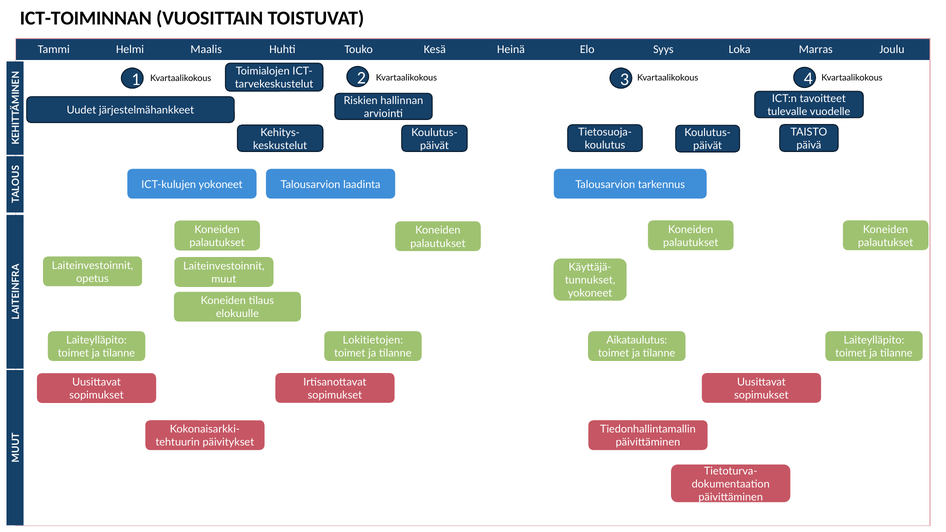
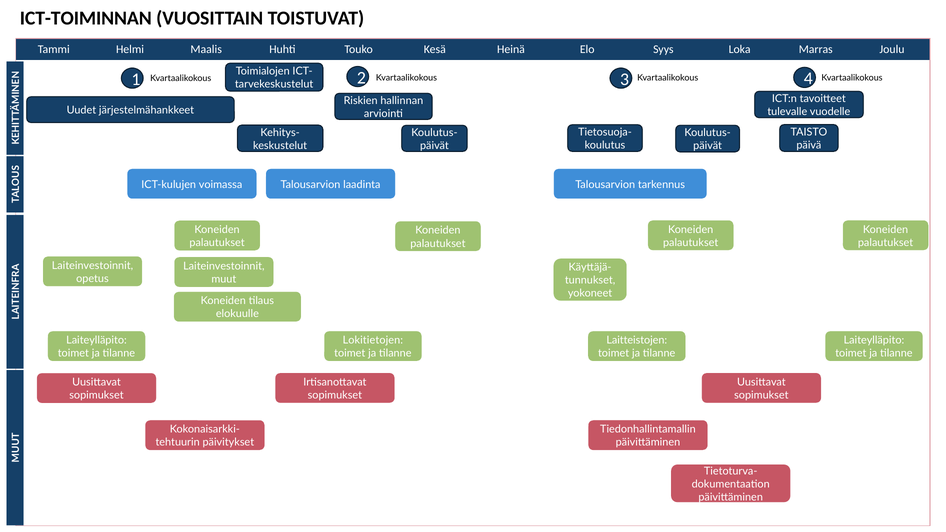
ICT-kulujen yokoneet: yokoneet -> voimassa
Aikataulutus: Aikataulutus -> Laitteistojen
